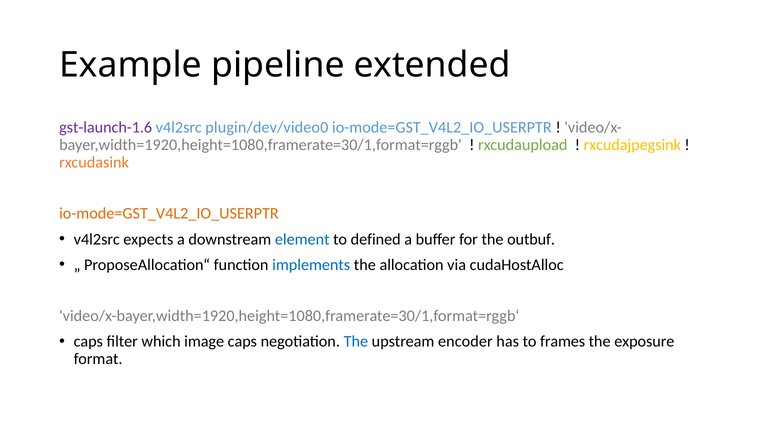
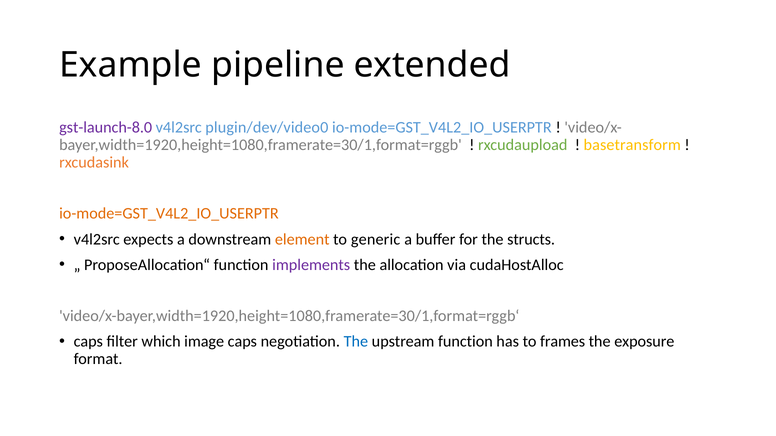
gst-launch-1.6: gst-launch-1.6 -> gst-launch-8.0
rxcudajpegsink: rxcudajpegsink -> basetransform
element colour: blue -> orange
defined: defined -> generic
outbuf: outbuf -> structs
implements colour: blue -> purple
upstream encoder: encoder -> function
